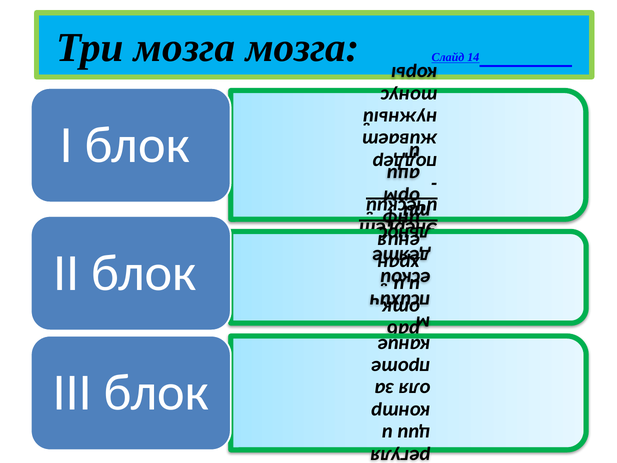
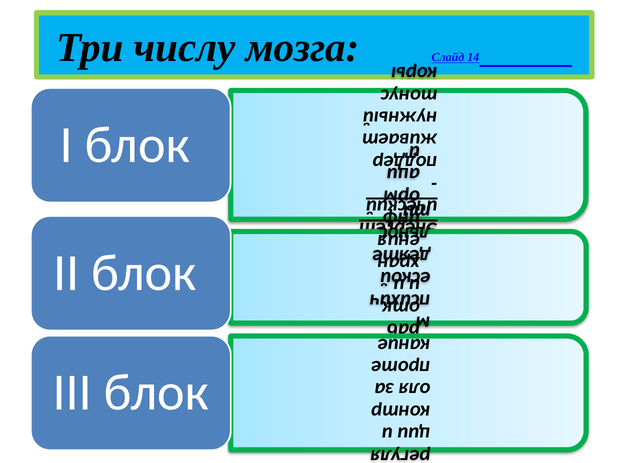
Три мозга: мозга -> числу
